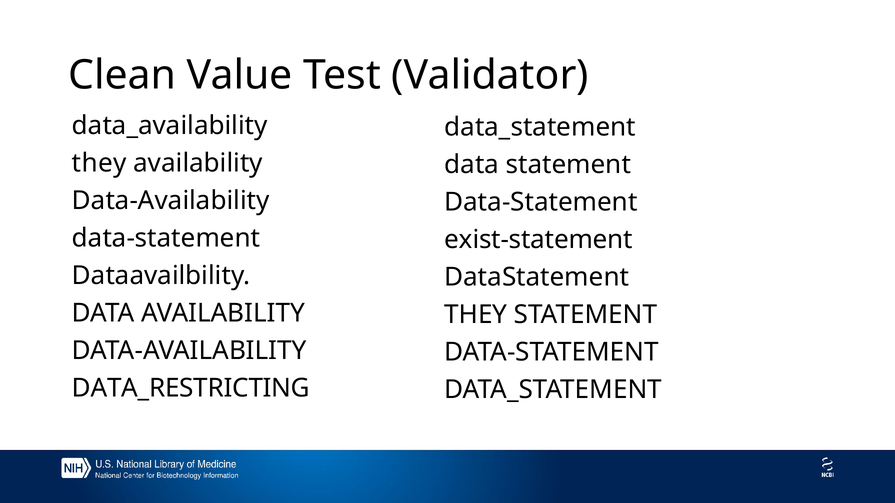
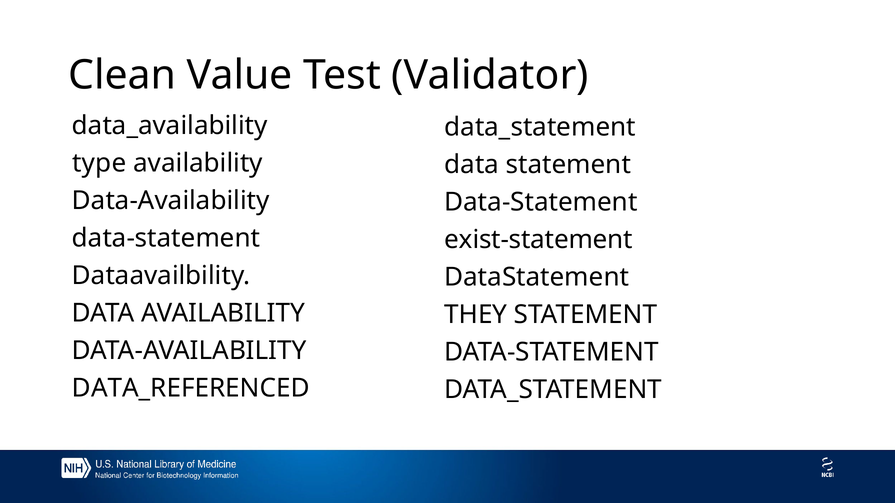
they at (99, 163): they -> type
DATA_RESTRICTING: DATA_RESTRICTING -> DATA_REFERENCED
